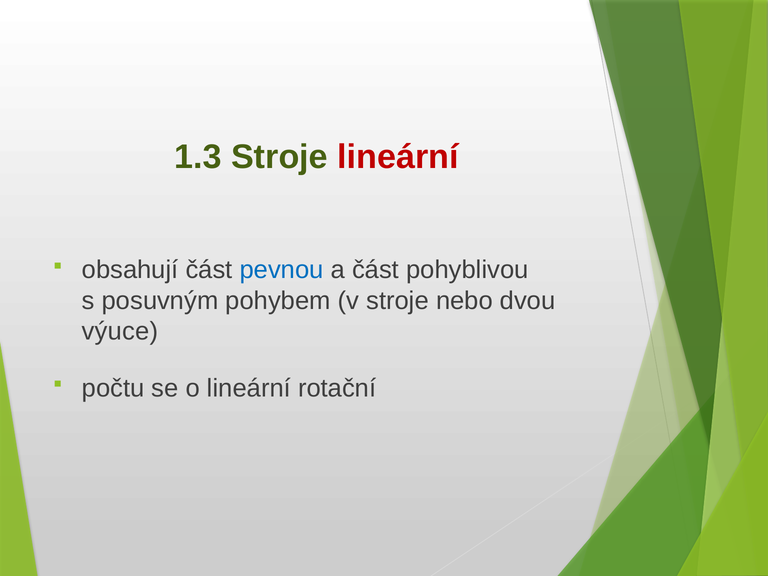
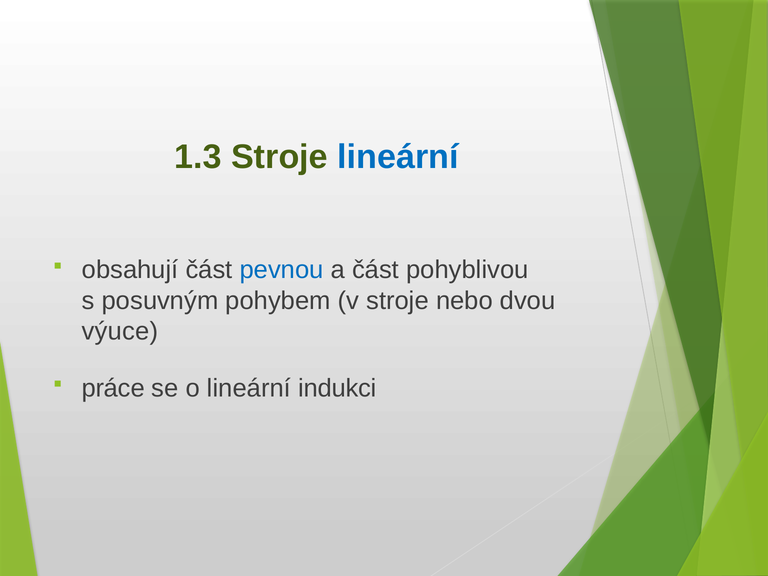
lineární at (398, 157) colour: red -> blue
počtu: počtu -> práce
rotační: rotační -> indukci
